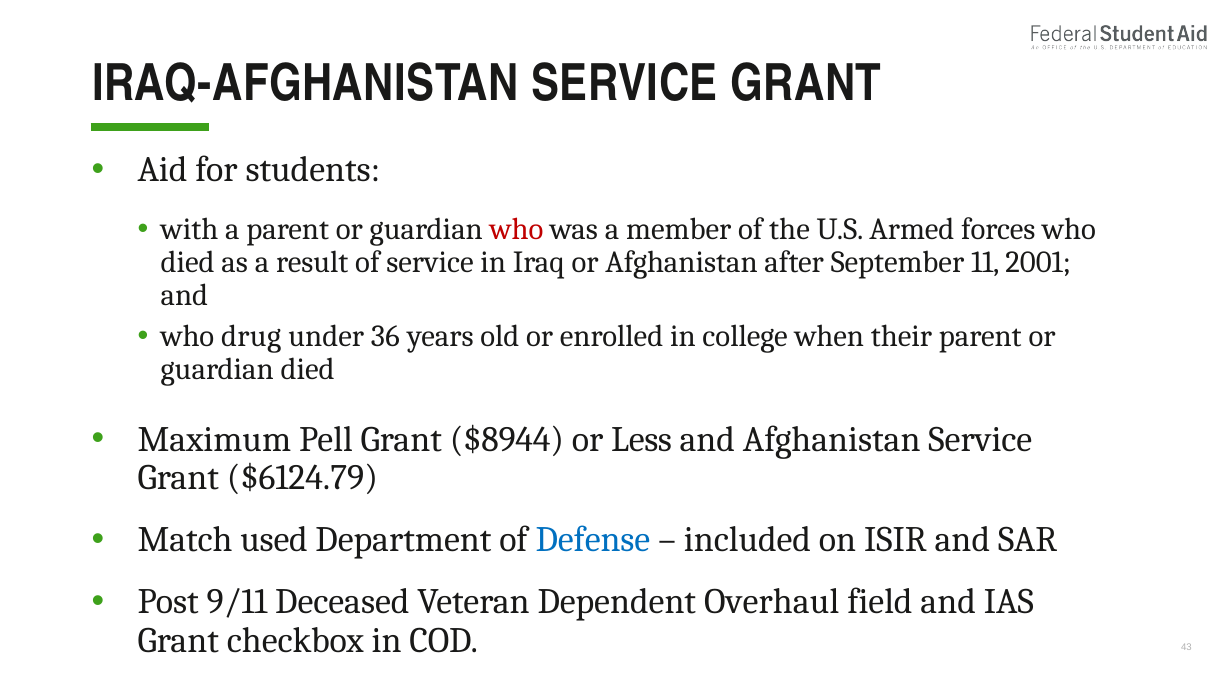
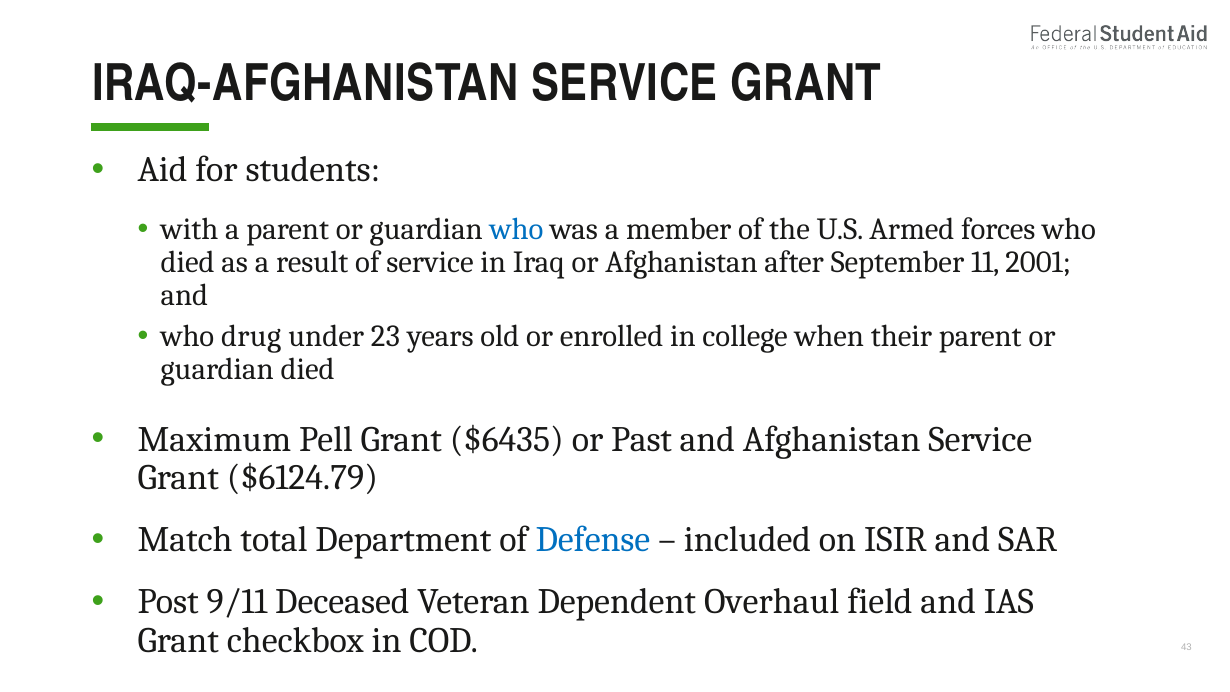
who at (516, 229) colour: red -> blue
36: 36 -> 23
$8944: $8944 -> $6435
Less: Less -> Past
used: used -> total
